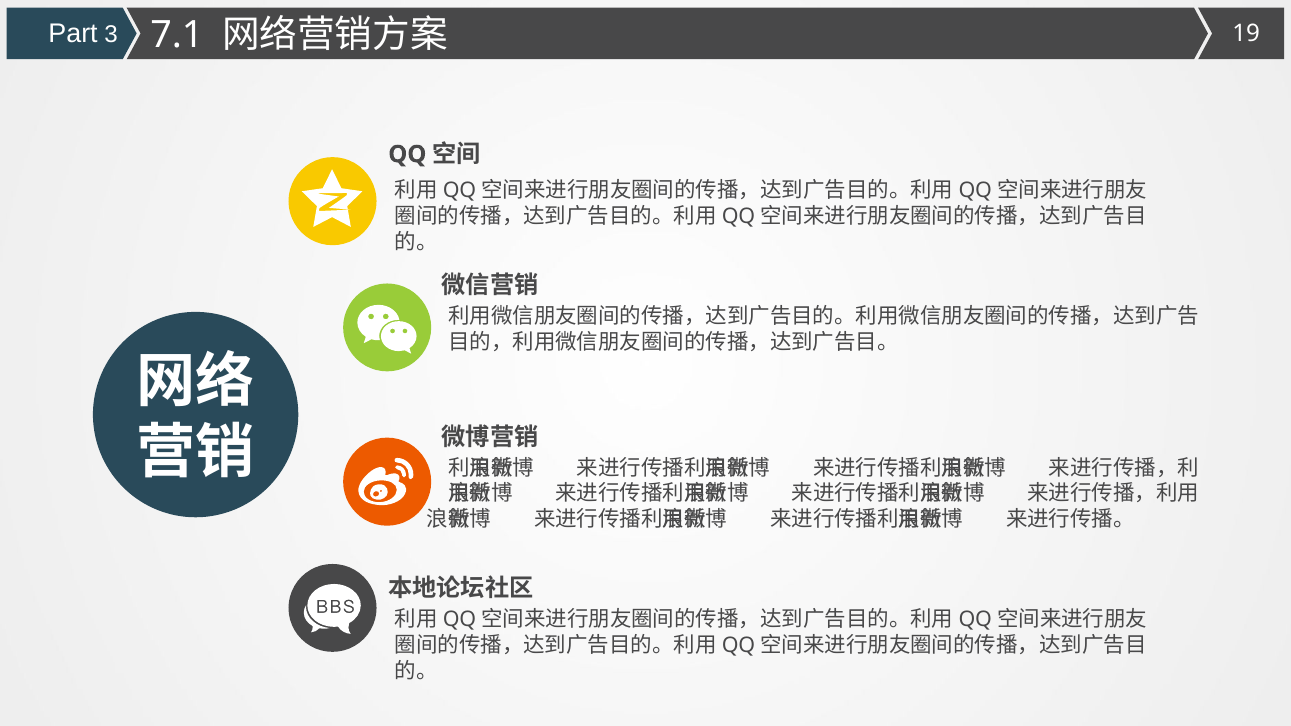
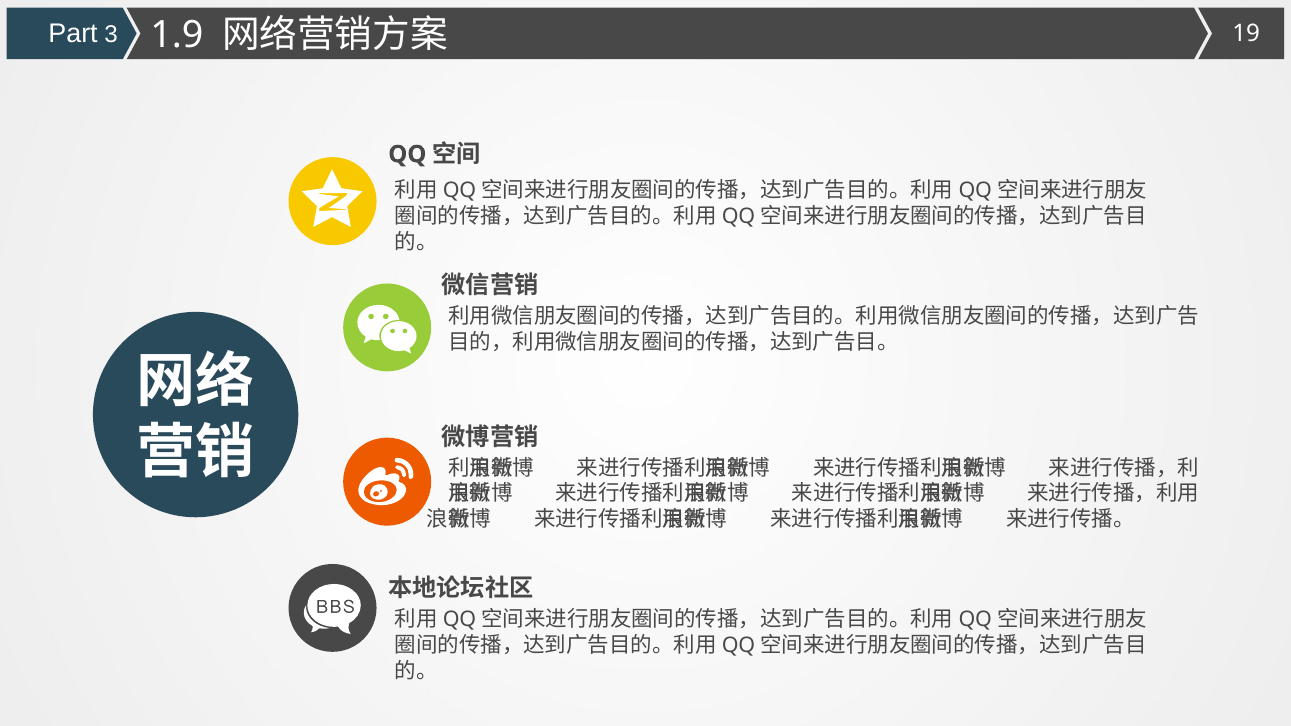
7.1: 7.1 -> 1.9
